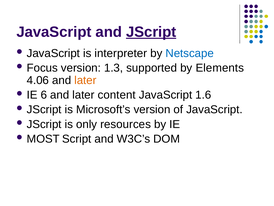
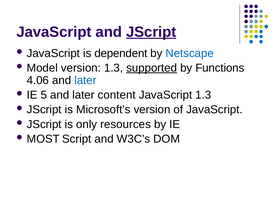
interpreter: interpreter -> dependent
Focus: Focus -> Model
supported underline: none -> present
Elements: Elements -> Functions
later at (85, 80) colour: orange -> blue
6: 6 -> 5
JavaScript 1.6: 1.6 -> 1.3
